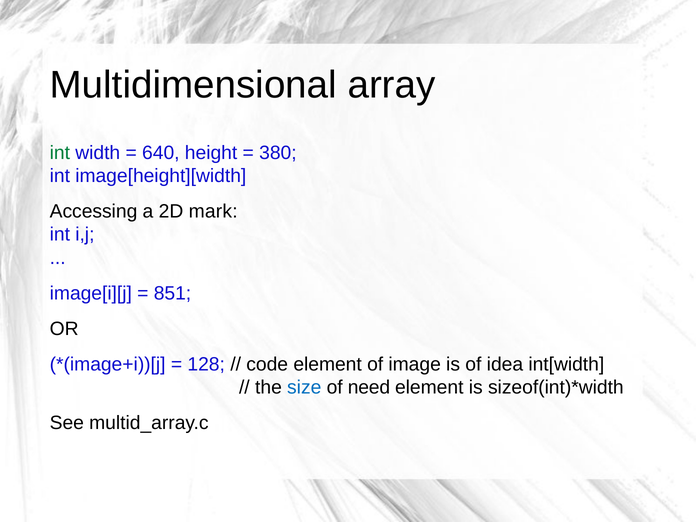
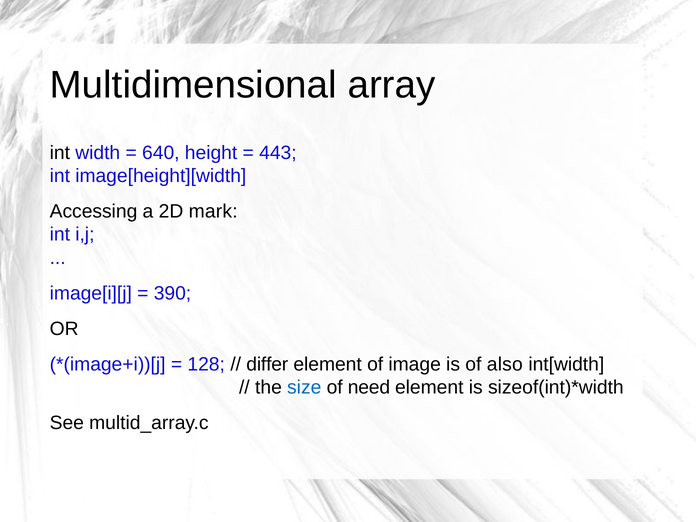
int at (60, 153) colour: green -> black
380: 380 -> 443
851: 851 -> 390
code: code -> differ
idea: idea -> also
